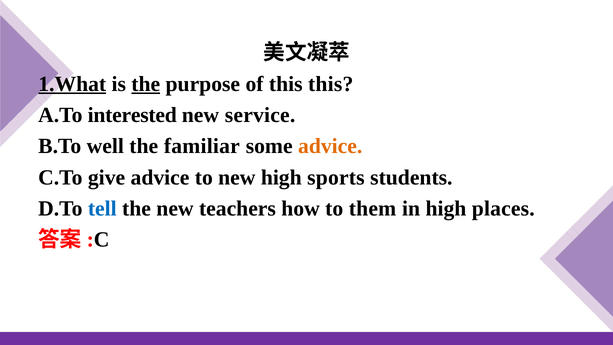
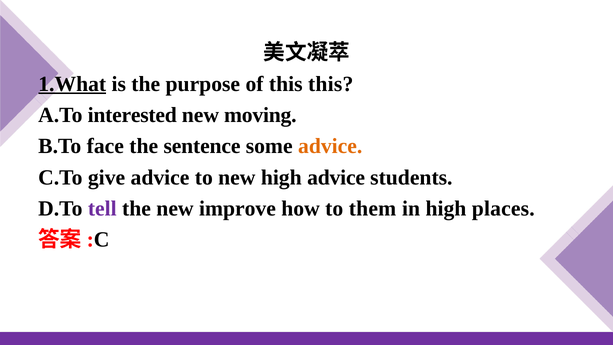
the at (146, 84) underline: present -> none
service: service -> moving
well: well -> face
familiar: familiar -> sentence
high sports: sports -> advice
tell colour: blue -> purple
teachers: teachers -> improve
